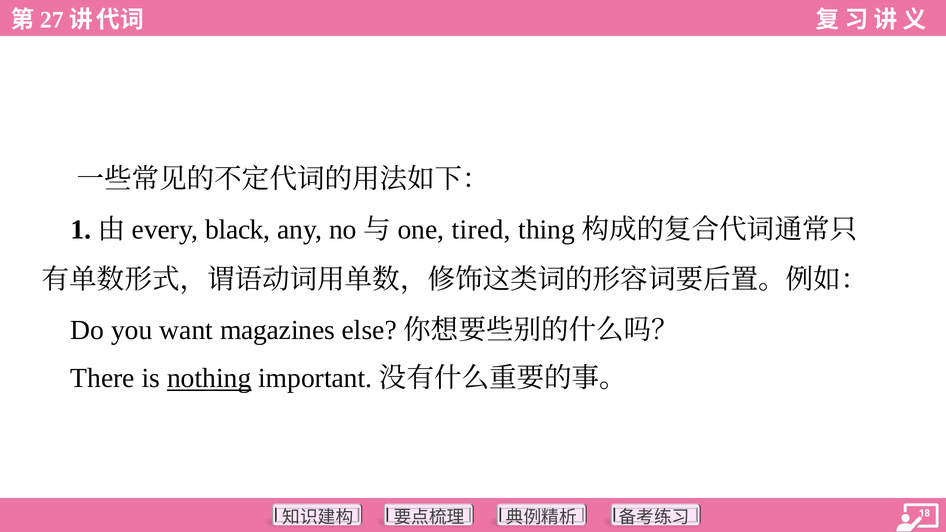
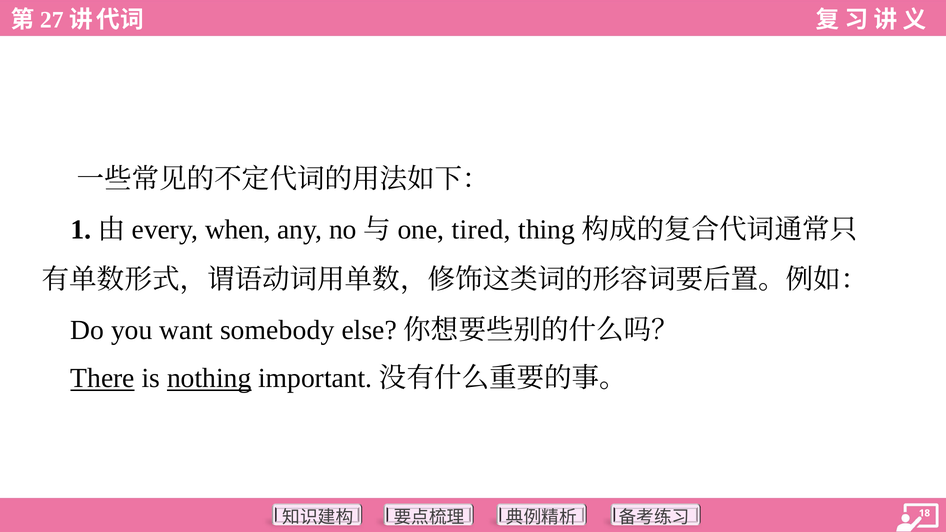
black: black -> when
magazines: magazines -> somebody
There underline: none -> present
